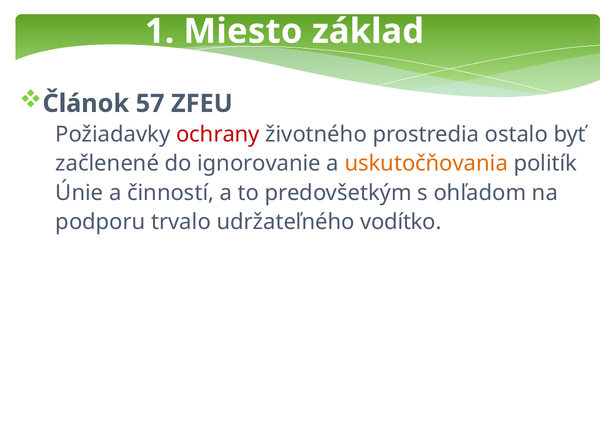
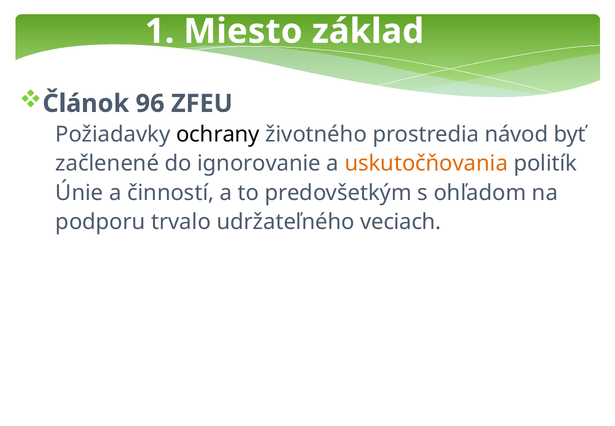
57: 57 -> 96
ochrany colour: red -> black
ostalo: ostalo -> návod
vodítko: vodítko -> veciach
